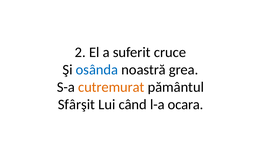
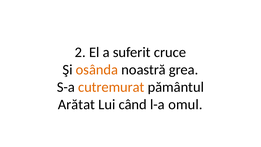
osânda colour: blue -> orange
Sfârşit: Sfârşit -> Arătat
ocara: ocara -> omul
